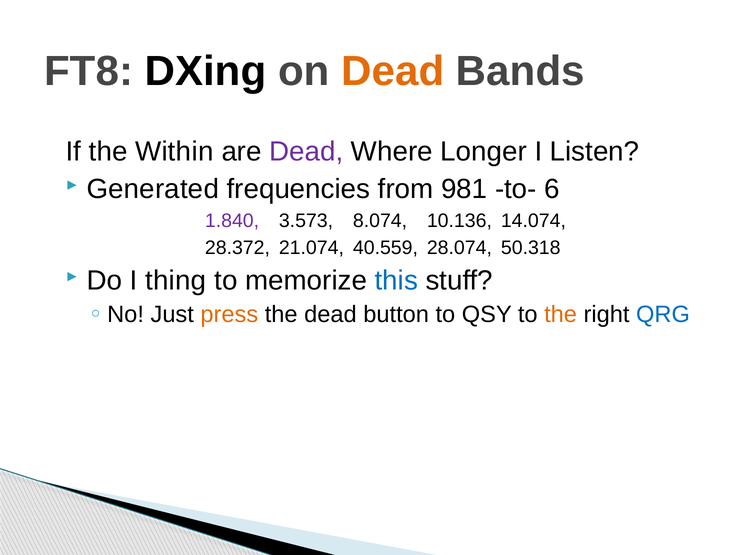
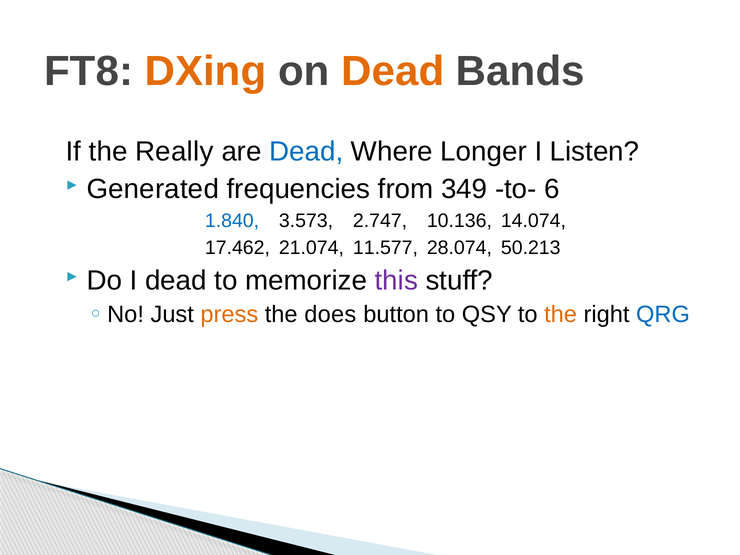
DXing colour: black -> orange
Within: Within -> Really
Dead at (306, 152) colour: purple -> blue
981: 981 -> 349
1.840 colour: purple -> blue
8.074: 8.074 -> 2.747
28.372: 28.372 -> 17.462
40.559: 40.559 -> 11.577
50.318: 50.318 -> 50.213
I thing: thing -> dead
this colour: blue -> purple
the dead: dead -> does
